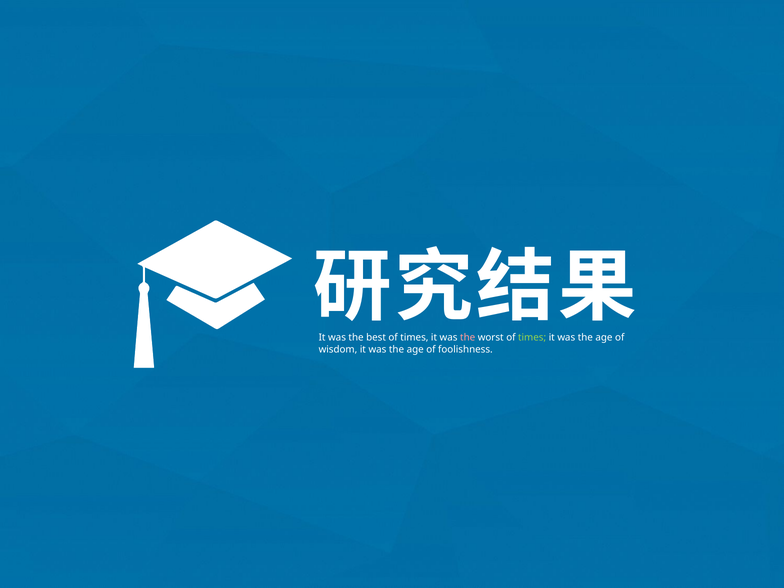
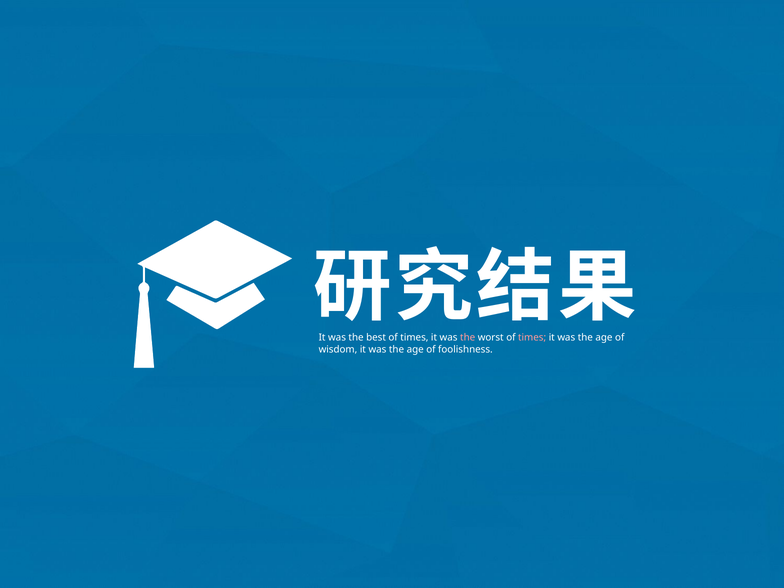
times at (532, 338) colour: light green -> pink
